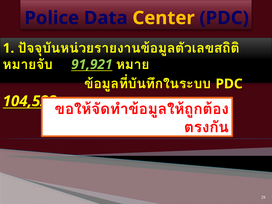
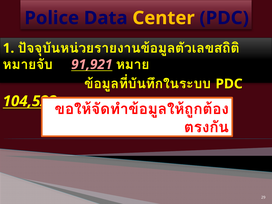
91,921 colour: light green -> pink
